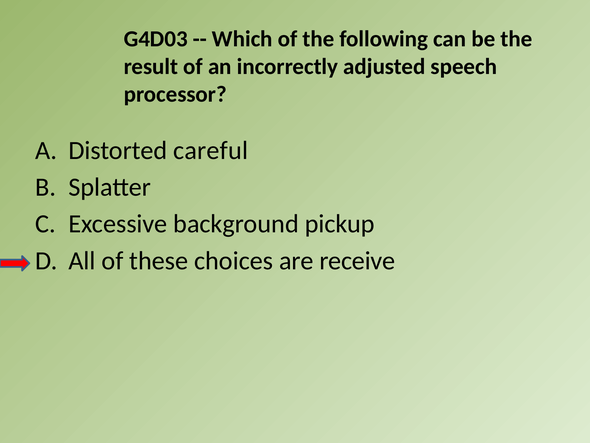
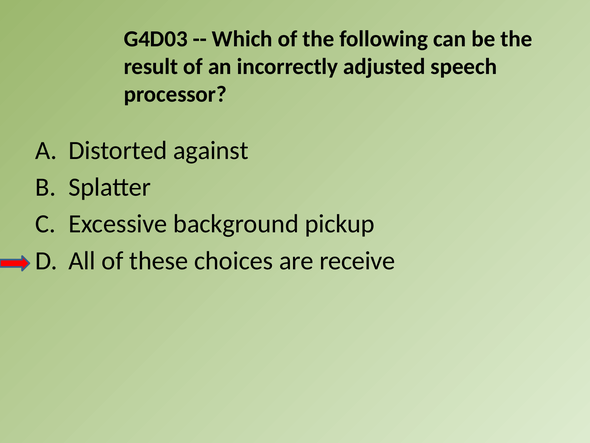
careful: careful -> against
